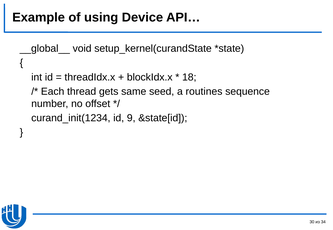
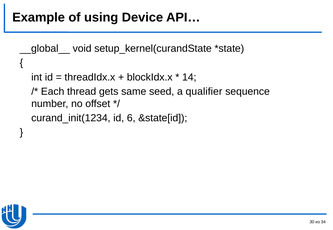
18: 18 -> 14
routines: routines -> qualifier
9: 9 -> 6
